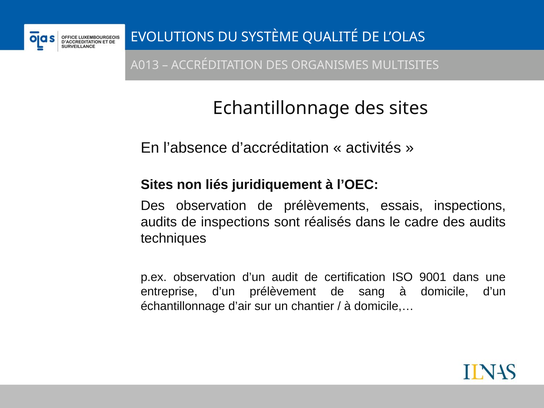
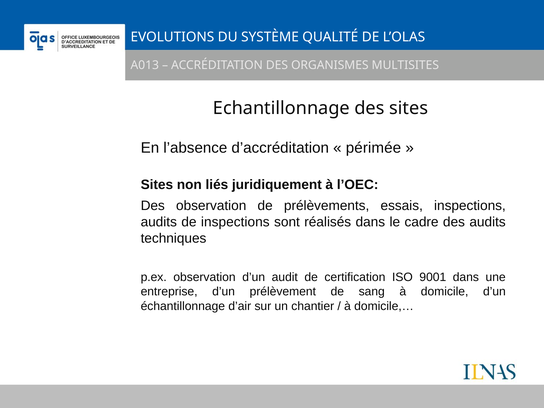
activités: activités -> périmée
